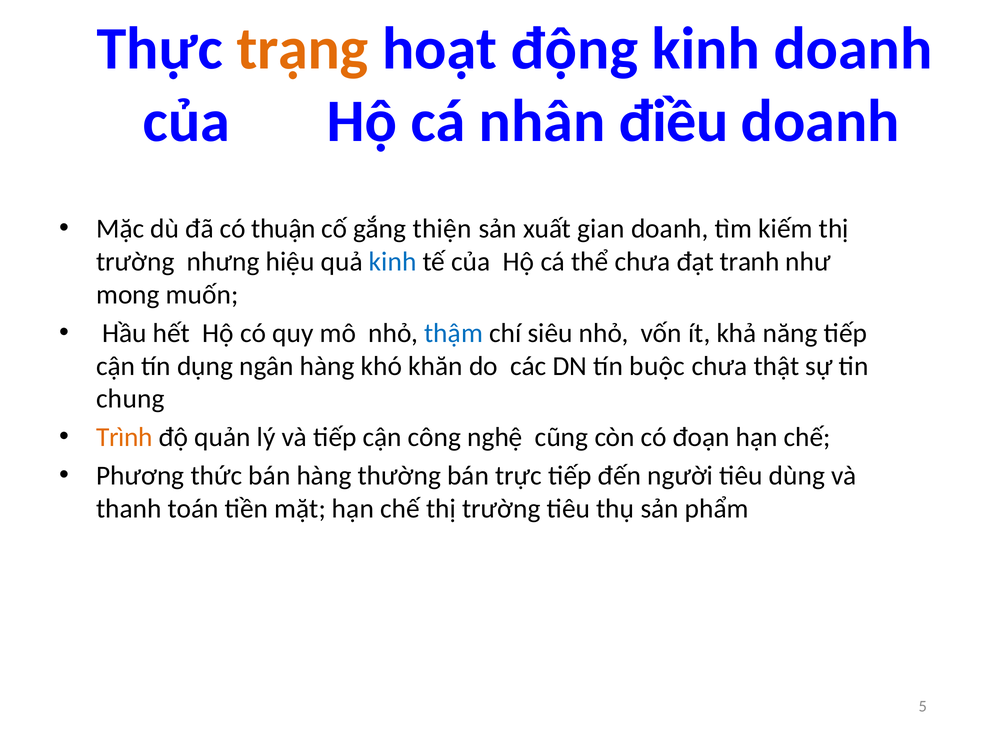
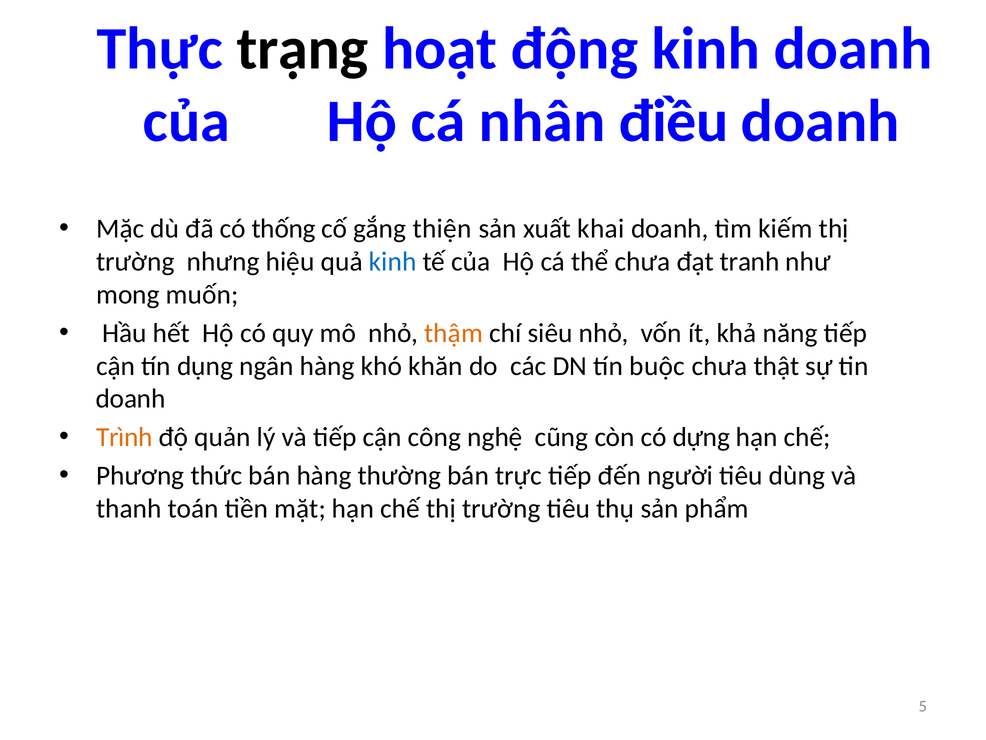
trạng colour: orange -> black
thuận: thuận -> thống
gian: gian -> khai
thậm colour: blue -> orange
chung at (130, 399): chung -> doanh
đoạn: đoạn -> dựng
